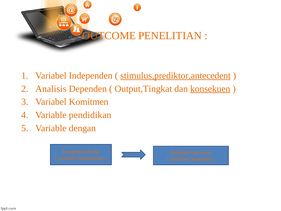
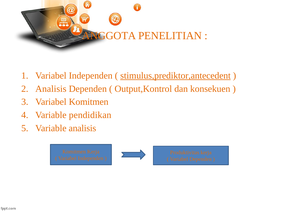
OUTCOME: OUTCOME -> ANGGOTA
Output,Tingkat: Output,Tingkat -> Output,Kontrol
konsekuen underline: present -> none
Variable dengan: dengan -> analisis
